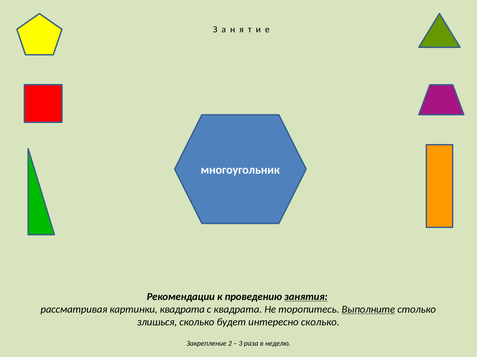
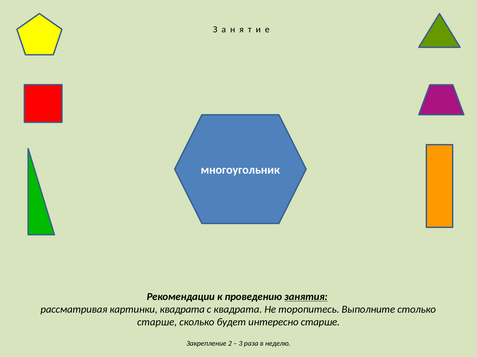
Выполните underline: present -> none
злишься at (157, 323): злишься -> старше
интересно сколько: сколько -> старше
